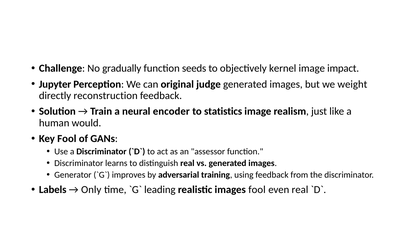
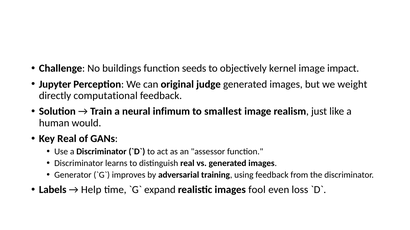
gradually: gradually -> buildings
reconstruction: reconstruction -> computational
encoder: encoder -> infimum
statistics: statistics -> smallest
Key Fool: Fool -> Real
Only: Only -> Help
leading: leading -> expand
even real: real -> loss
